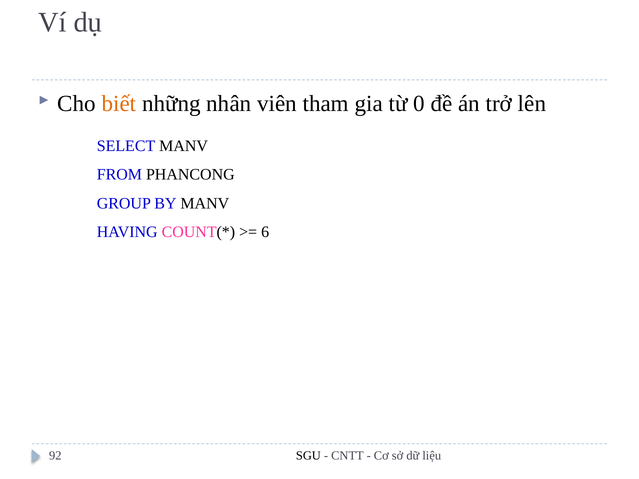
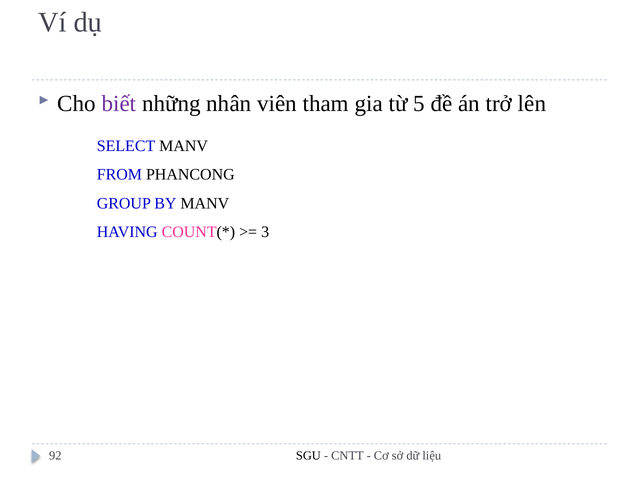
biết colour: orange -> purple
0: 0 -> 5
6: 6 -> 3
